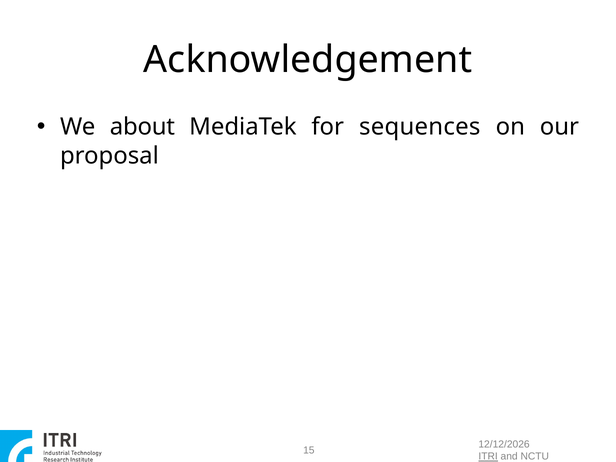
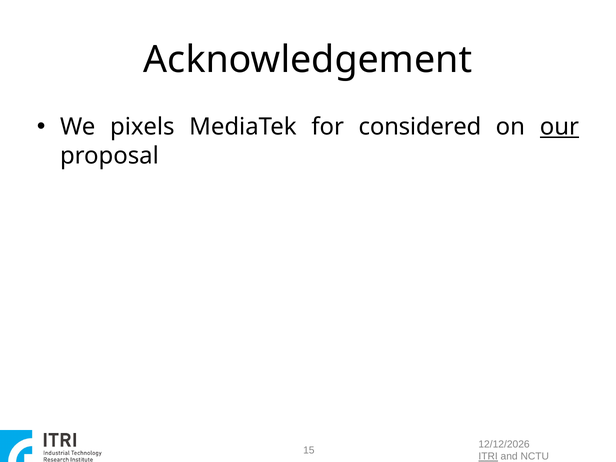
about: about -> pixels
sequences: sequences -> considered
our underline: none -> present
